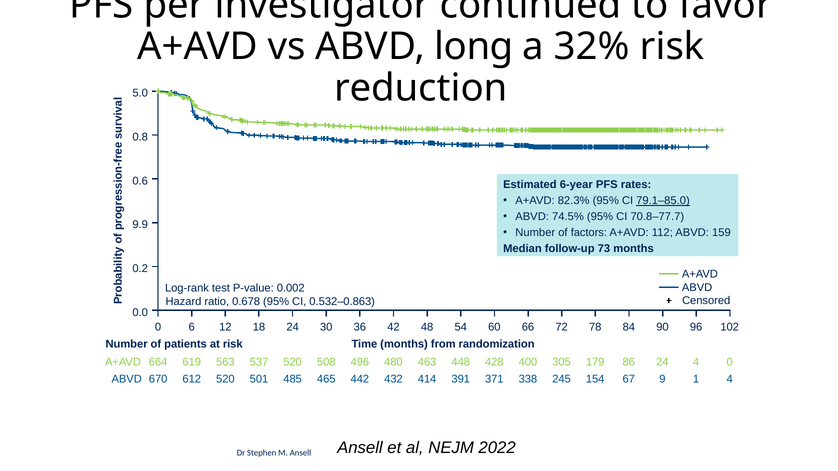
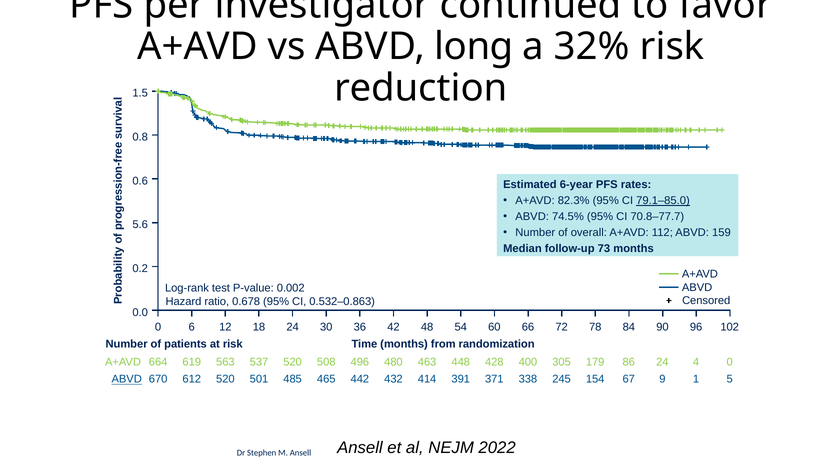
5.0: 5.0 -> 1.5
9.9: 9.9 -> 5.6
factors: factors -> overall
ABVD at (127, 380) underline: none -> present
1 4: 4 -> 5
